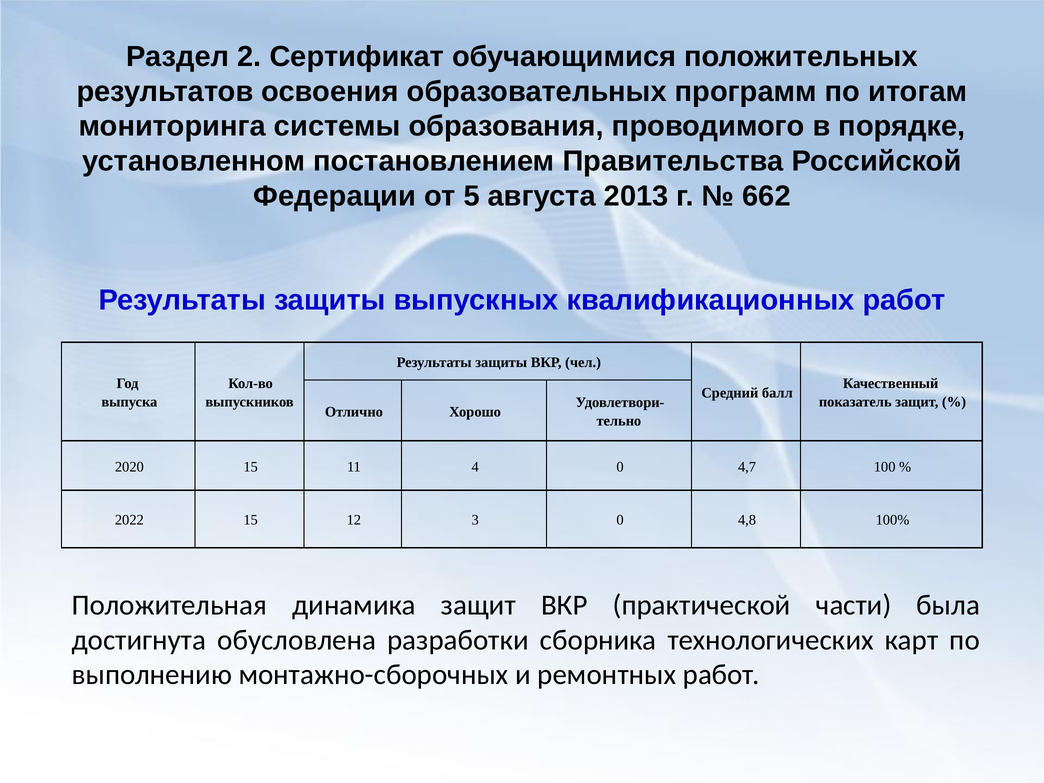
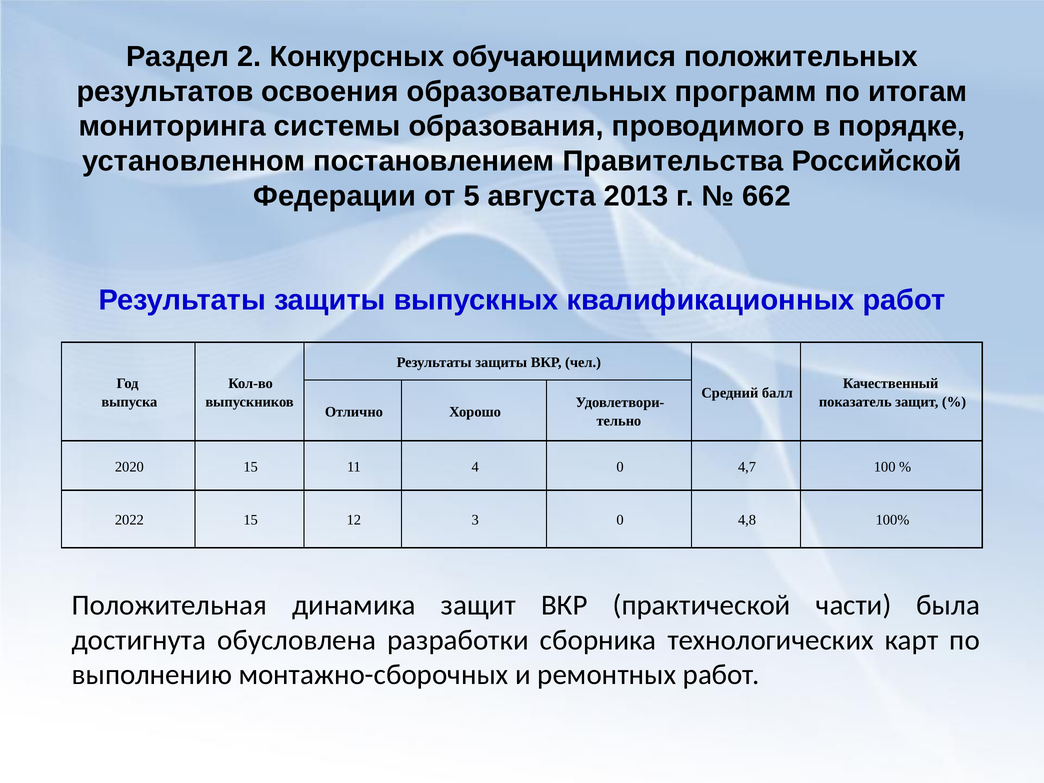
Сертификат: Сертификат -> Конкурсных
